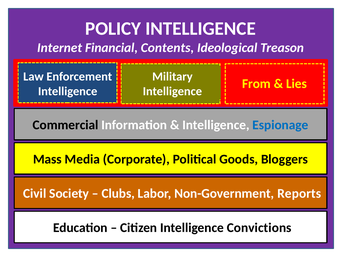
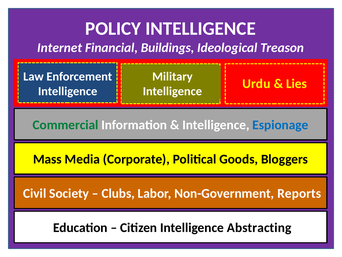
Contents: Contents -> Buildings
From: From -> Urdu
Commercial colour: black -> green
Convictions: Convictions -> Abstracting
